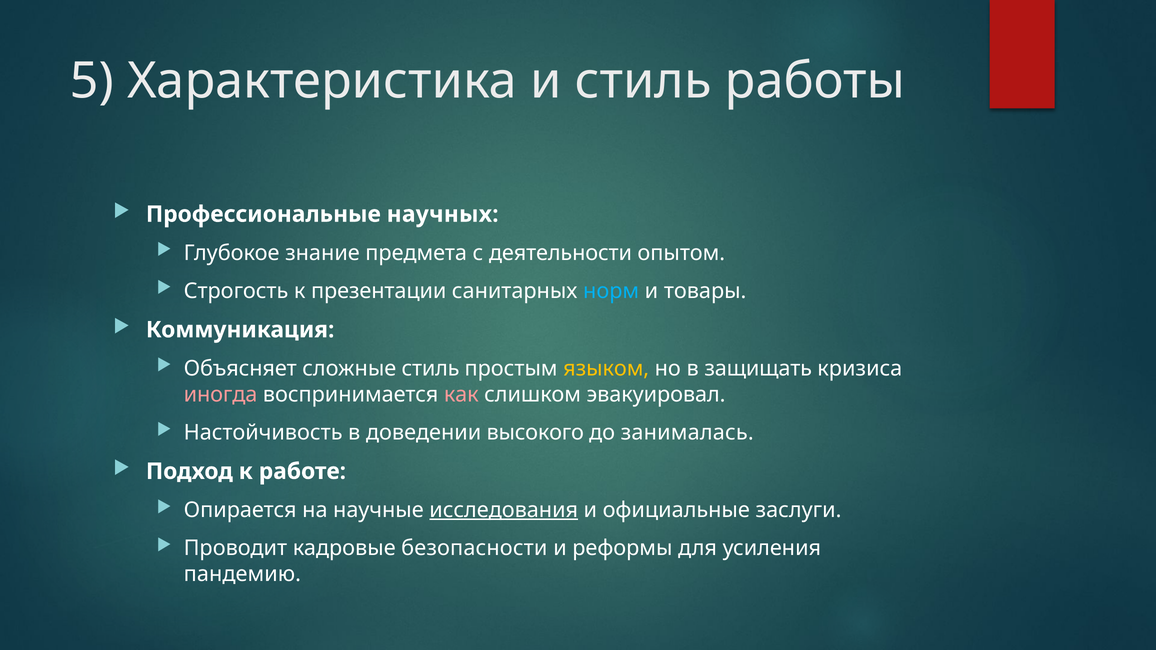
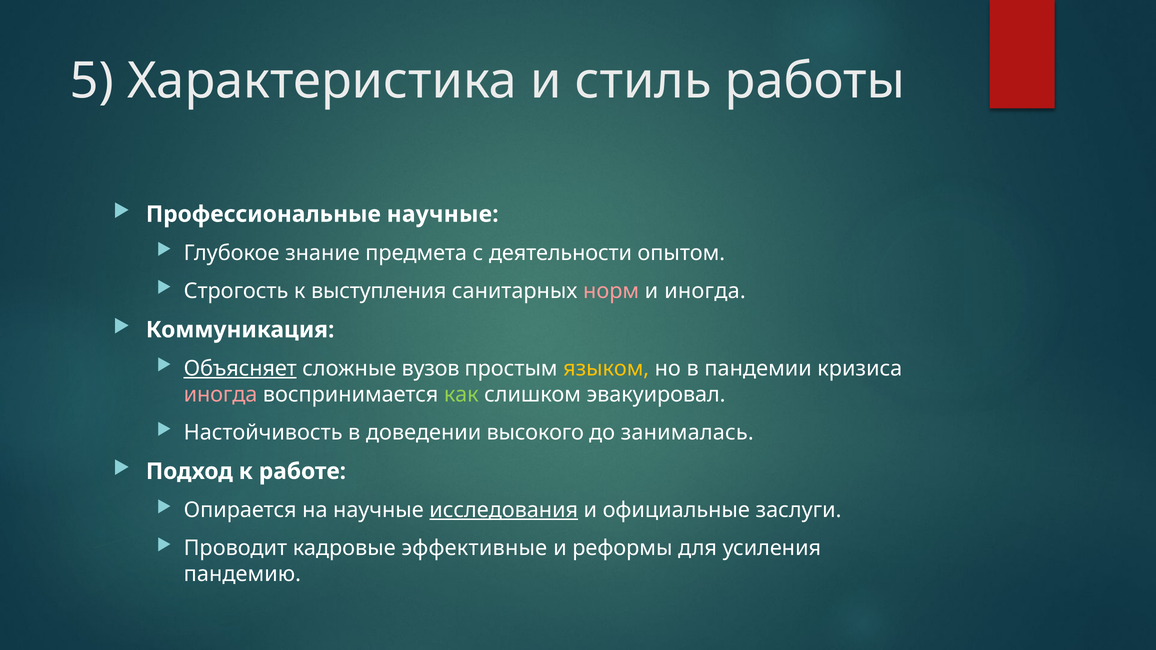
Профессиональные научных: научных -> научные
презентации: презентации -> выступления
норм colour: light blue -> pink
и товары: товары -> иногда
Объясняет underline: none -> present
сложные стиль: стиль -> вузов
защищать: защищать -> пандемии
как colour: pink -> light green
безопасности: безопасности -> эффективные
